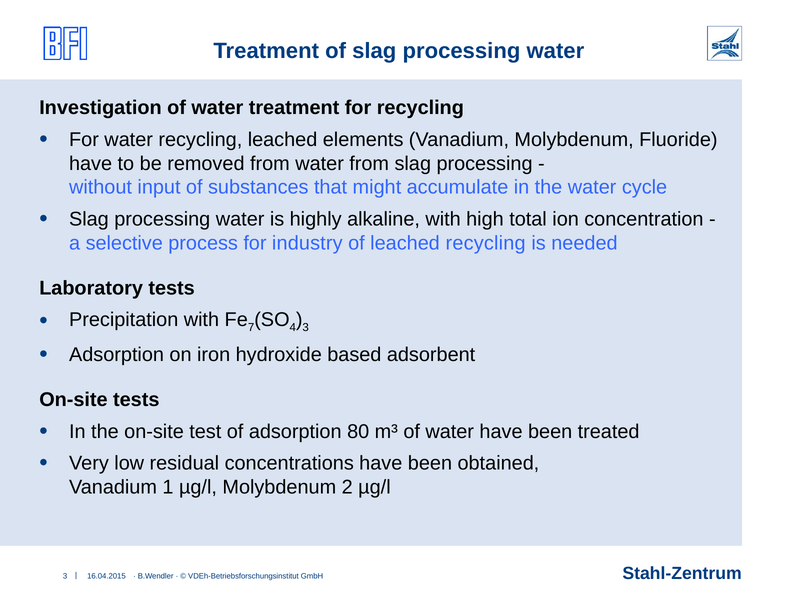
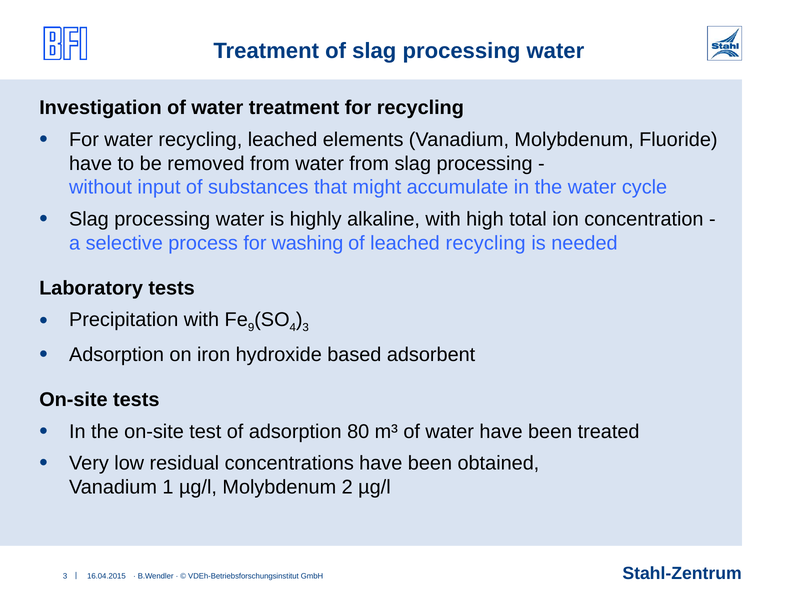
industry: industry -> washing
7: 7 -> 9
